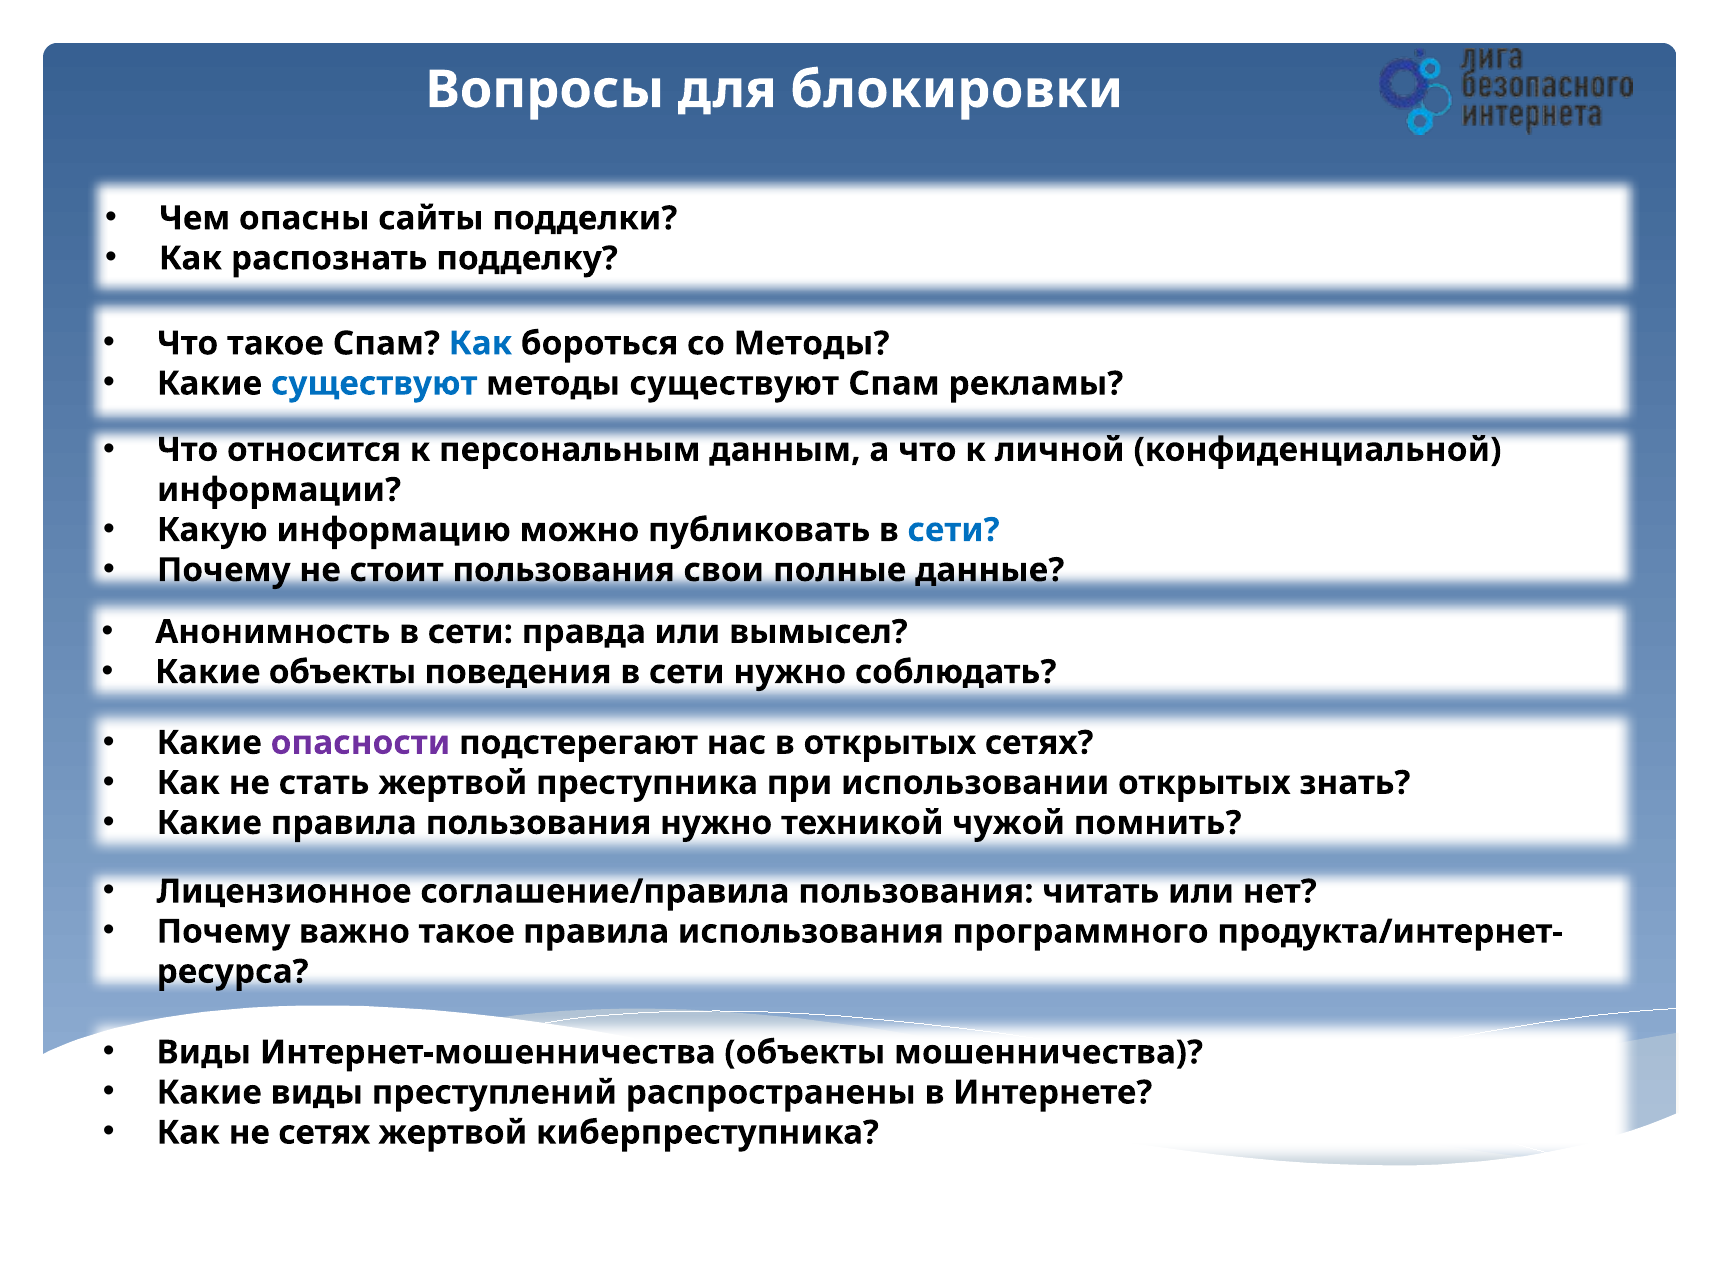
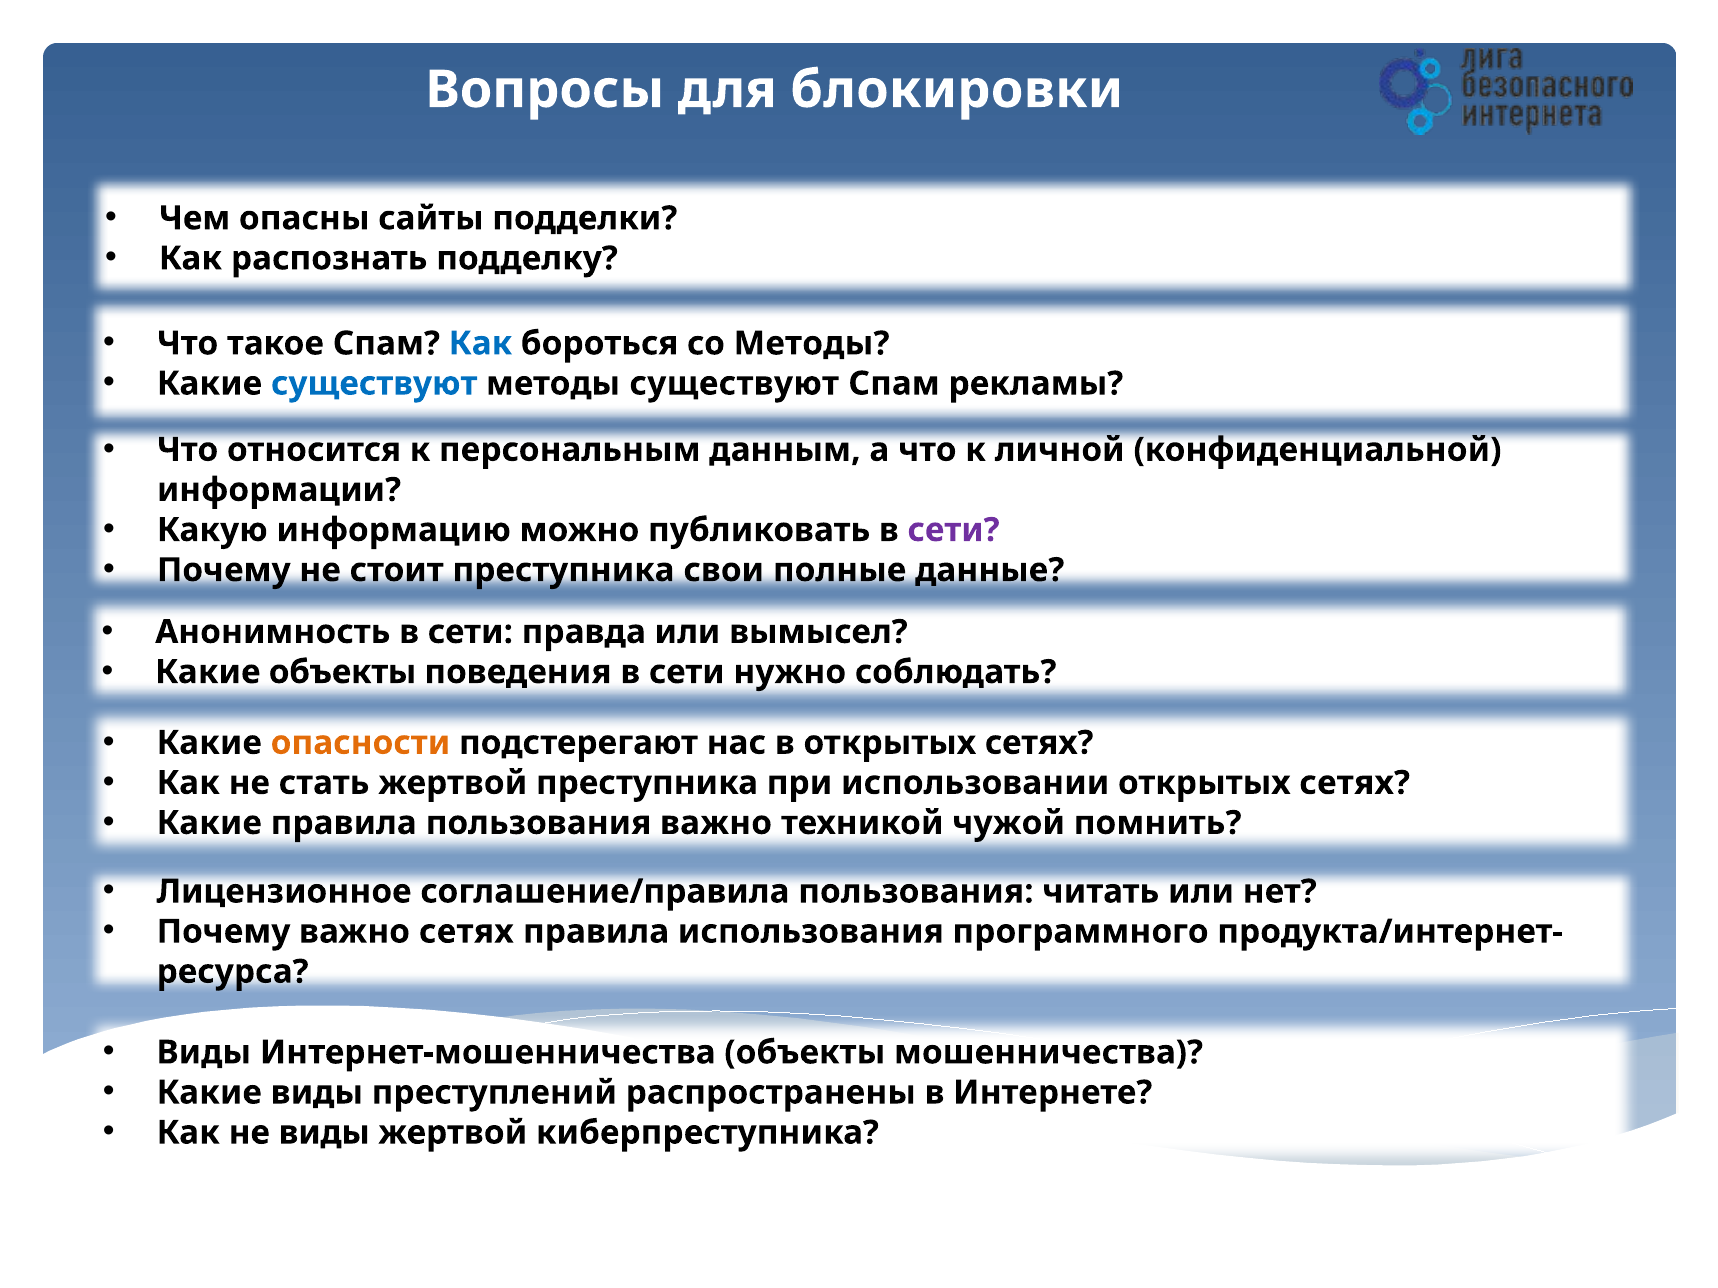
сети at (954, 530) colour: blue -> purple
стоит пользования: пользования -> преступника
опасности colour: purple -> orange
использовании открытых знать: знать -> сетях
пользования нужно: нужно -> важно
важно такое: такое -> сетях
не сетях: сетях -> виды
